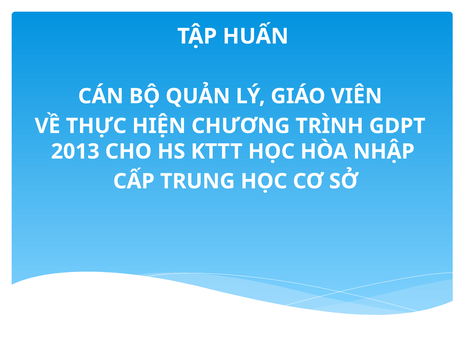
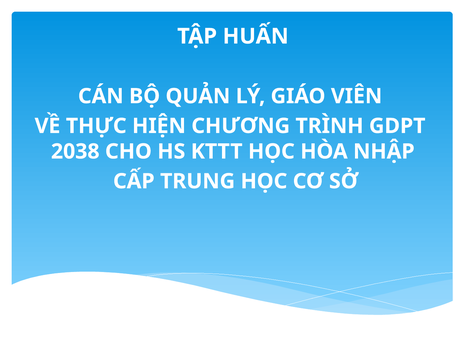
2013: 2013 -> 2038
